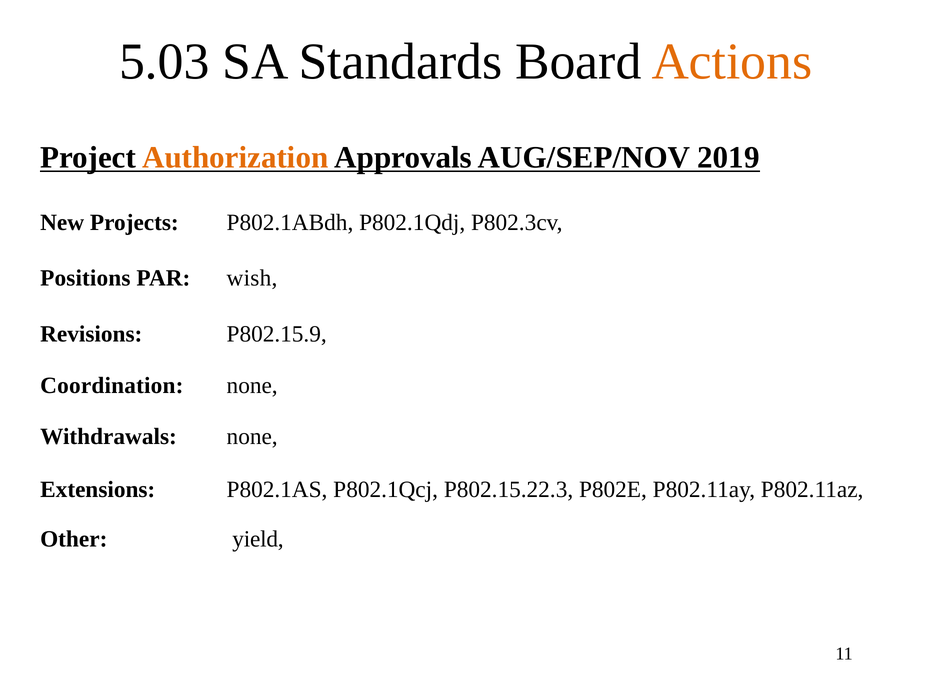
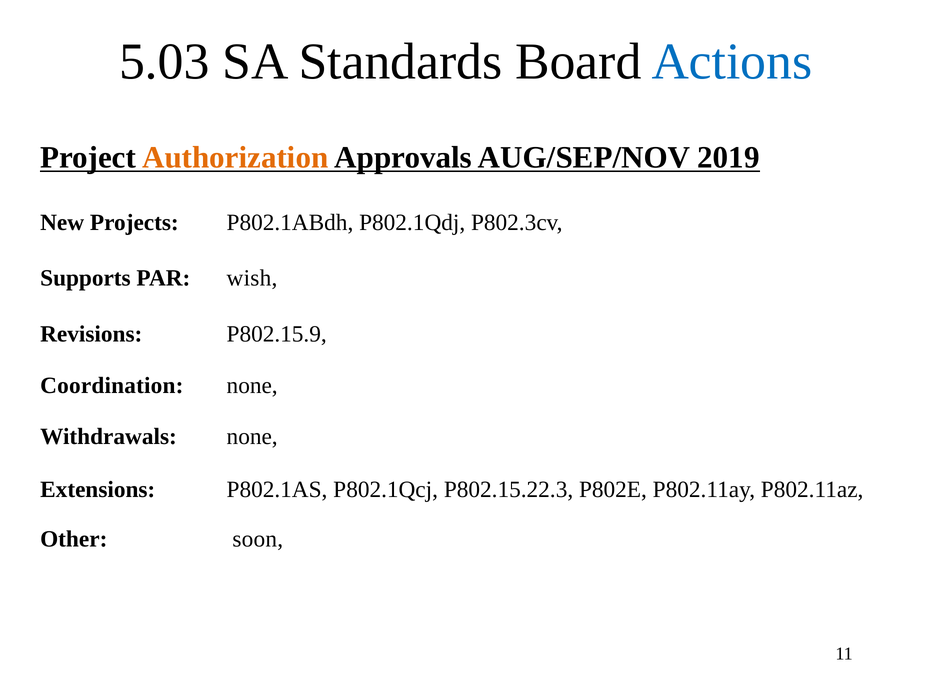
Actions colour: orange -> blue
Positions: Positions -> Supports
yield: yield -> soon
